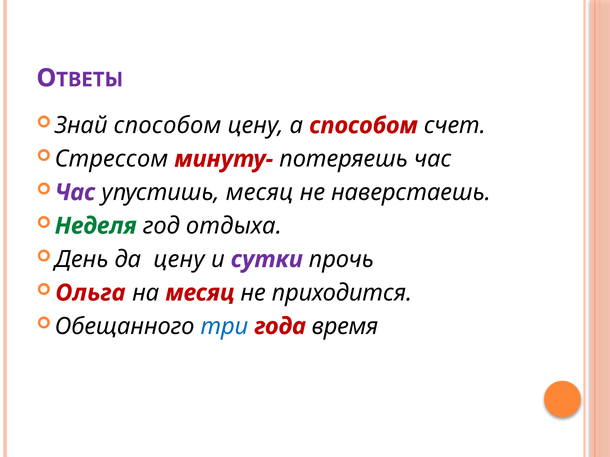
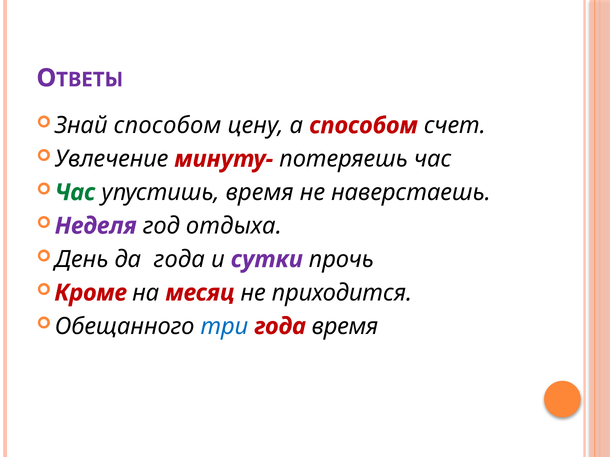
Стрессом: Стрессом -> Увлечение
Час at (75, 193) colour: purple -> green
упустишь месяц: месяц -> время
Неделя colour: green -> purple
да цену: цену -> года
Ольга: Ольга -> Кроме
